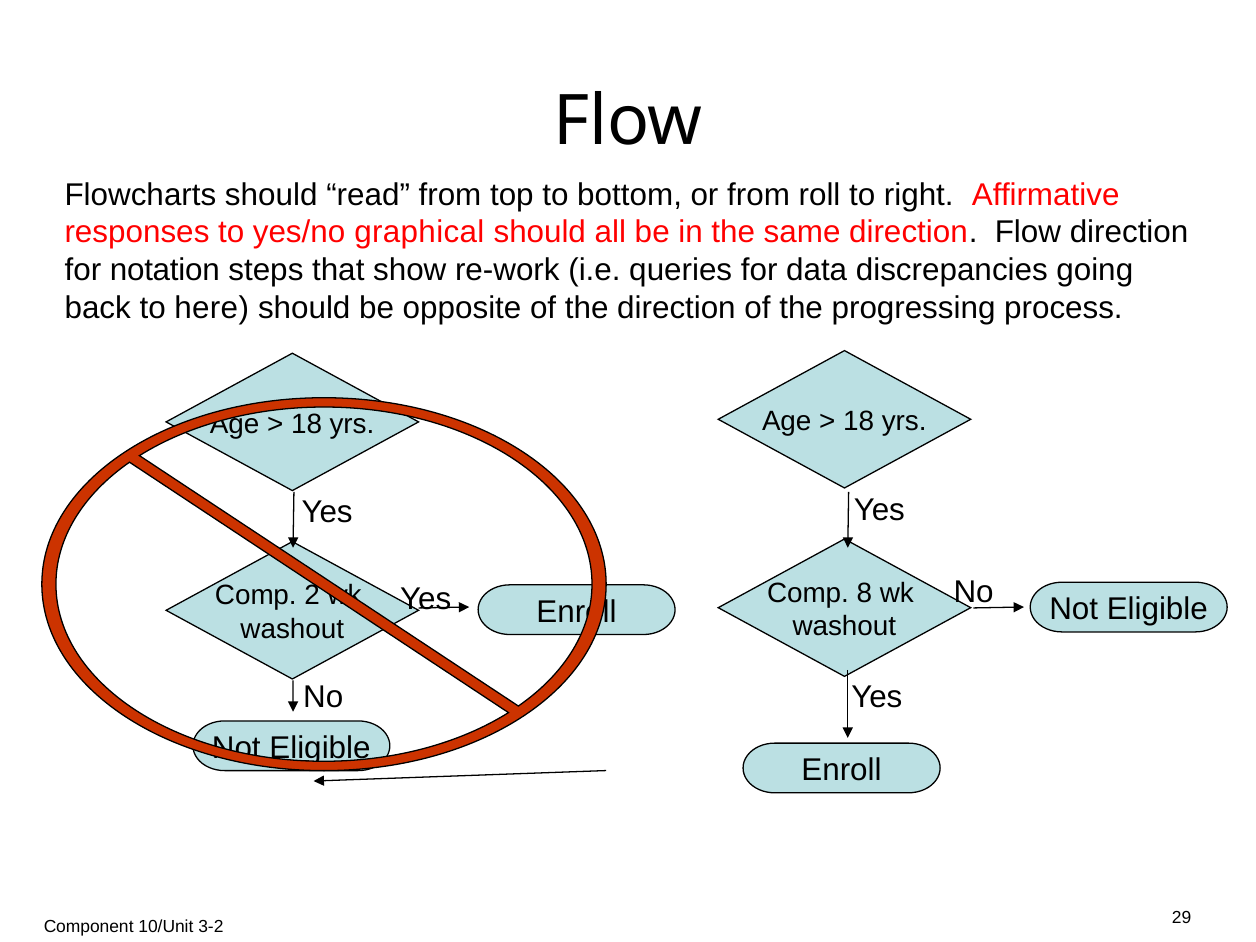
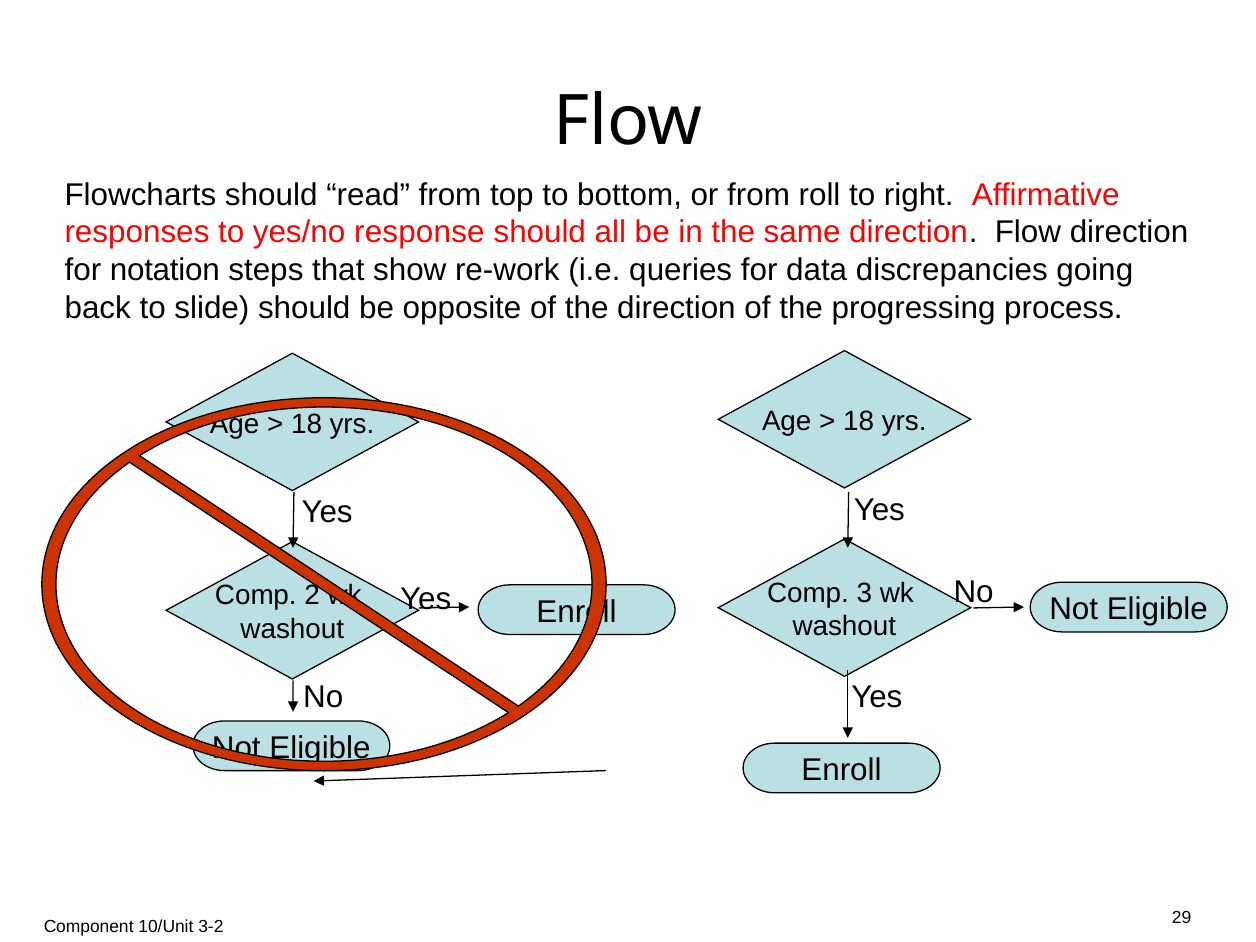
graphical: graphical -> response
here: here -> slide
8: 8 -> 3
